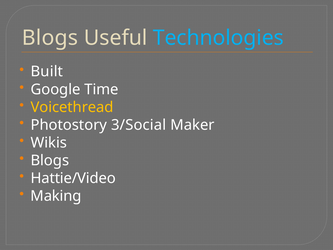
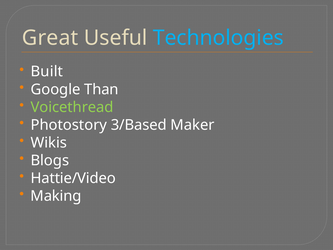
Blogs at (50, 38): Blogs -> Great
Time: Time -> Than
Voicethread colour: yellow -> light green
3/Social: 3/Social -> 3/Based
